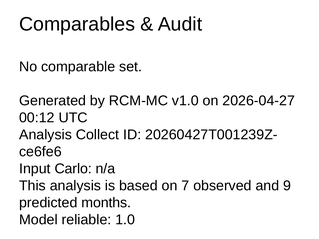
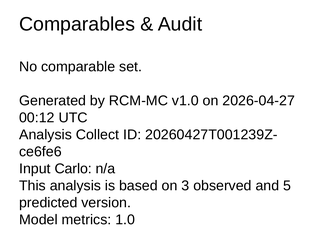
7: 7 -> 3
9: 9 -> 5
months: months -> version
reliable: reliable -> metrics
